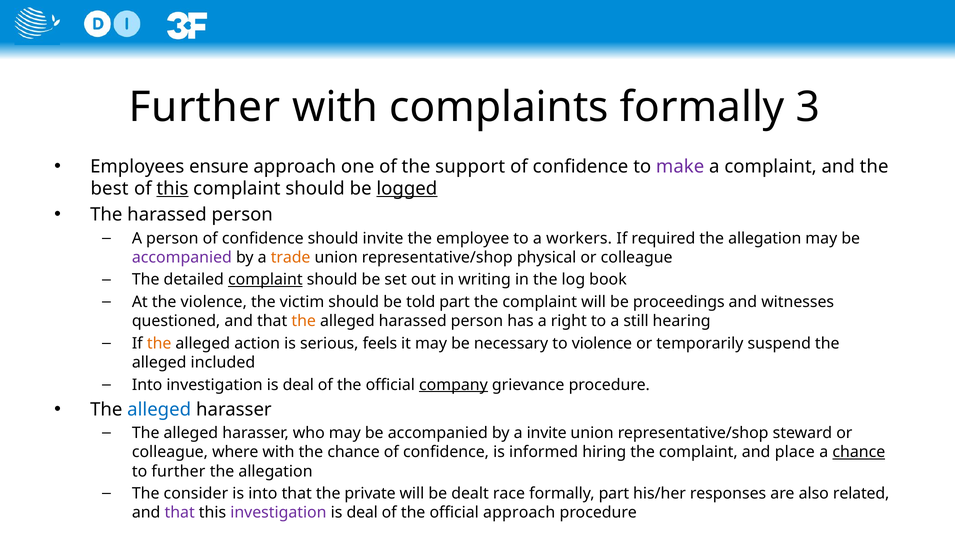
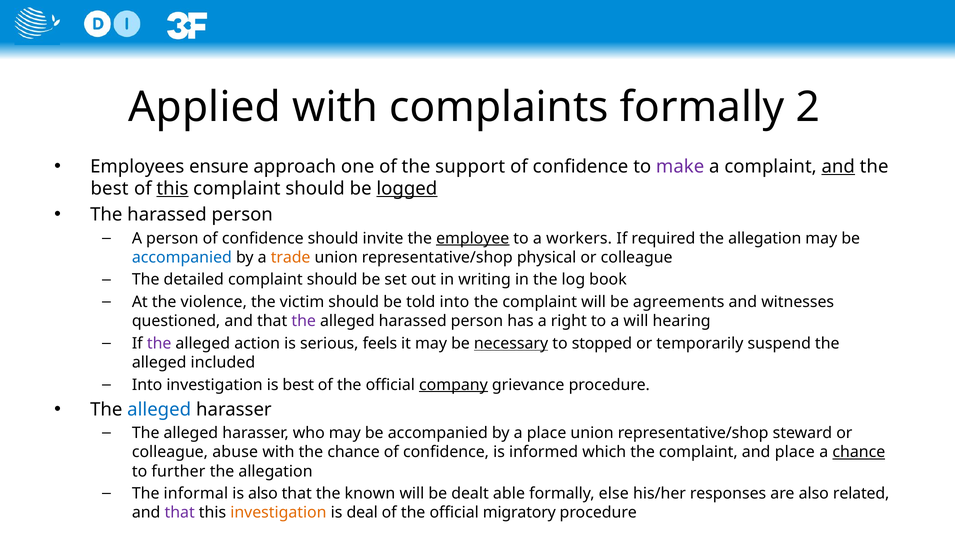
Further at (205, 107): Further -> Applied
3: 3 -> 2
and at (838, 166) underline: none -> present
employee underline: none -> present
accompanied at (182, 258) colour: purple -> blue
complaint at (265, 280) underline: present -> none
told part: part -> into
proceedings: proceedings -> agreements
the at (304, 321) colour: orange -> purple
a still: still -> will
the at (159, 344) colour: orange -> purple
necessary underline: none -> present
to violence: violence -> stopped
deal at (298, 385): deal -> best
a invite: invite -> place
where: where -> abuse
hiring: hiring -> which
consider: consider -> informal
is into: into -> also
private: private -> known
race: race -> able
formally part: part -> else
investigation at (278, 513) colour: purple -> orange
official approach: approach -> migratory
